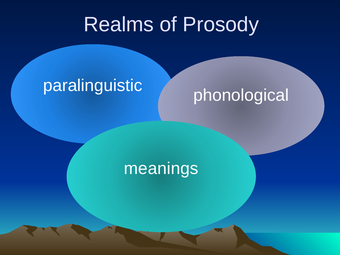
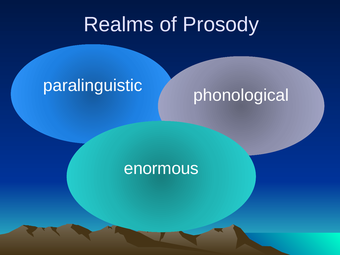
meanings: meanings -> enormous
